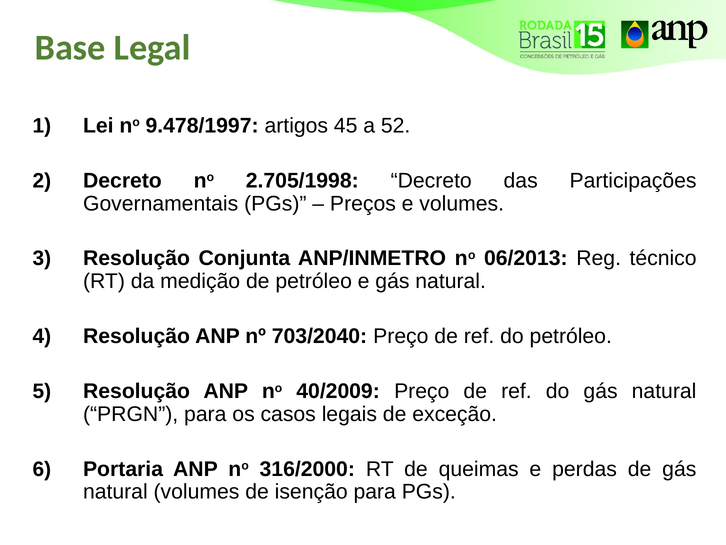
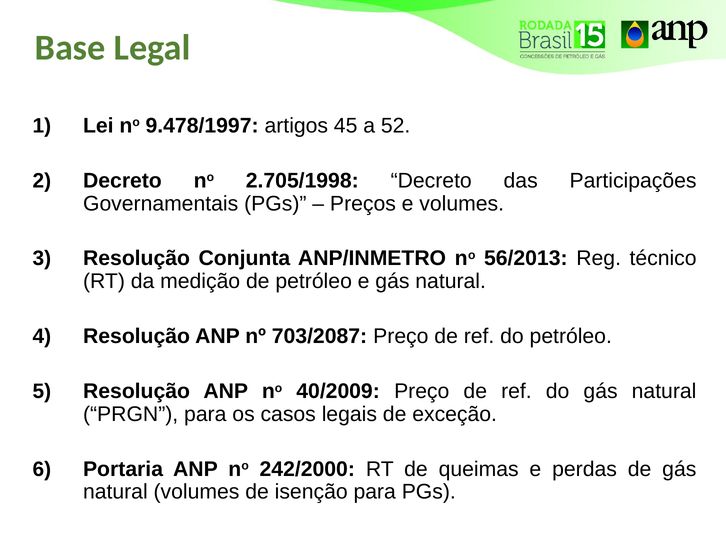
06/2013: 06/2013 -> 56/2013
703/2040: 703/2040 -> 703/2087
316/2000: 316/2000 -> 242/2000
